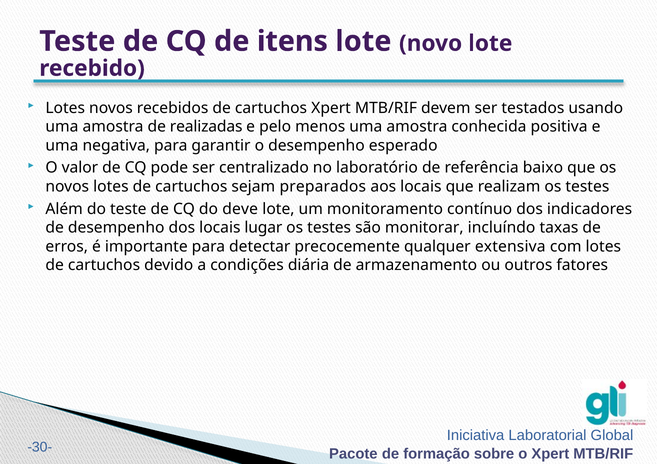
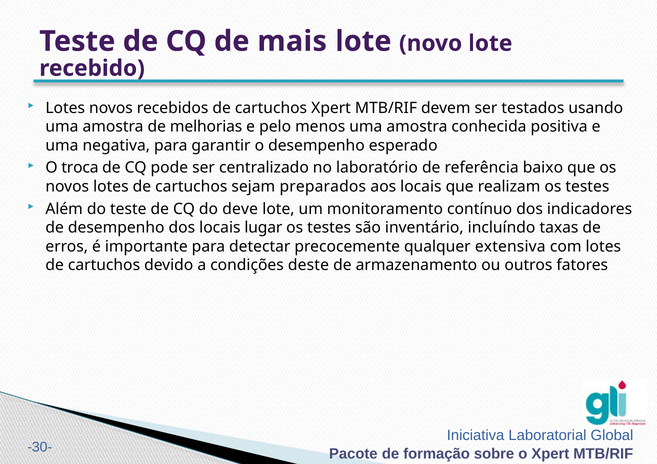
itens: itens -> mais
realizadas: realizadas -> melhorias
valor: valor -> troca
monitorar: monitorar -> inventário
diária: diária -> deste
